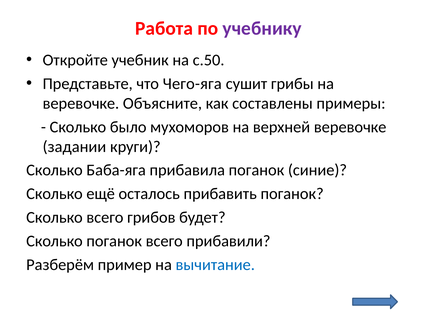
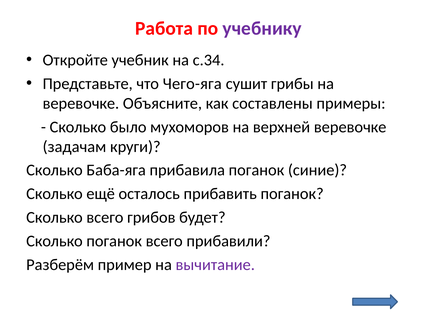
с.50: с.50 -> с.34
задании: задании -> задачам
вычитание colour: blue -> purple
